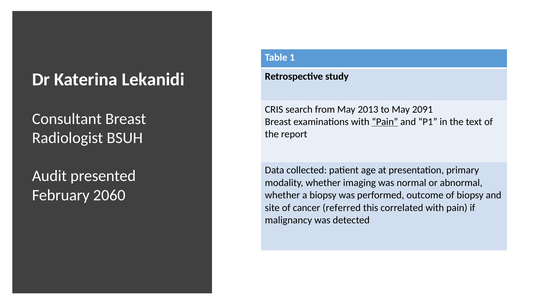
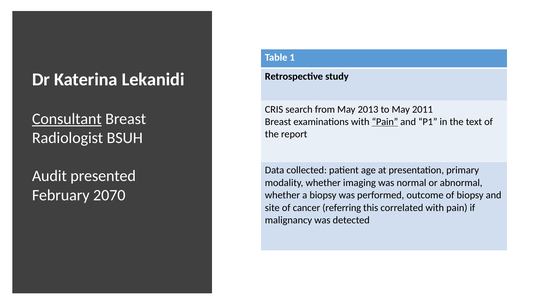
2091: 2091 -> 2011
Consultant underline: none -> present
2060: 2060 -> 2070
referred: referred -> referring
